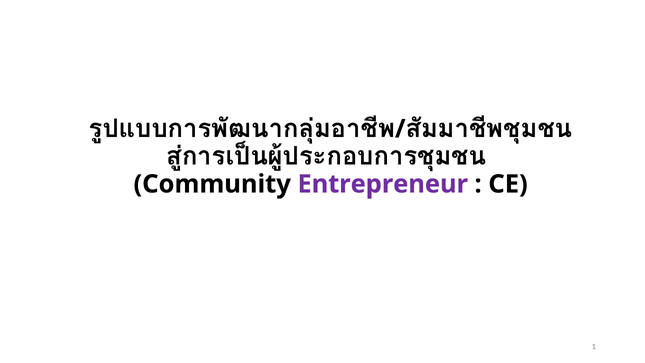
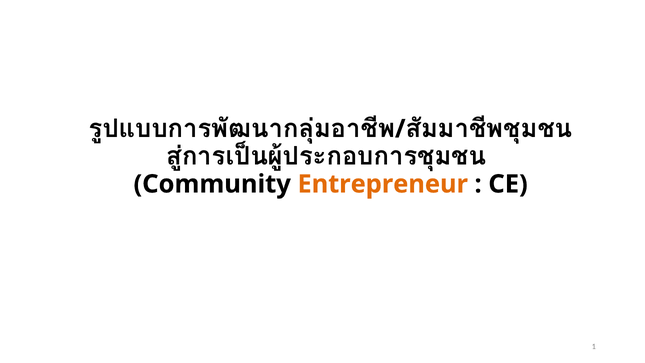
Entrepreneur colour: purple -> orange
